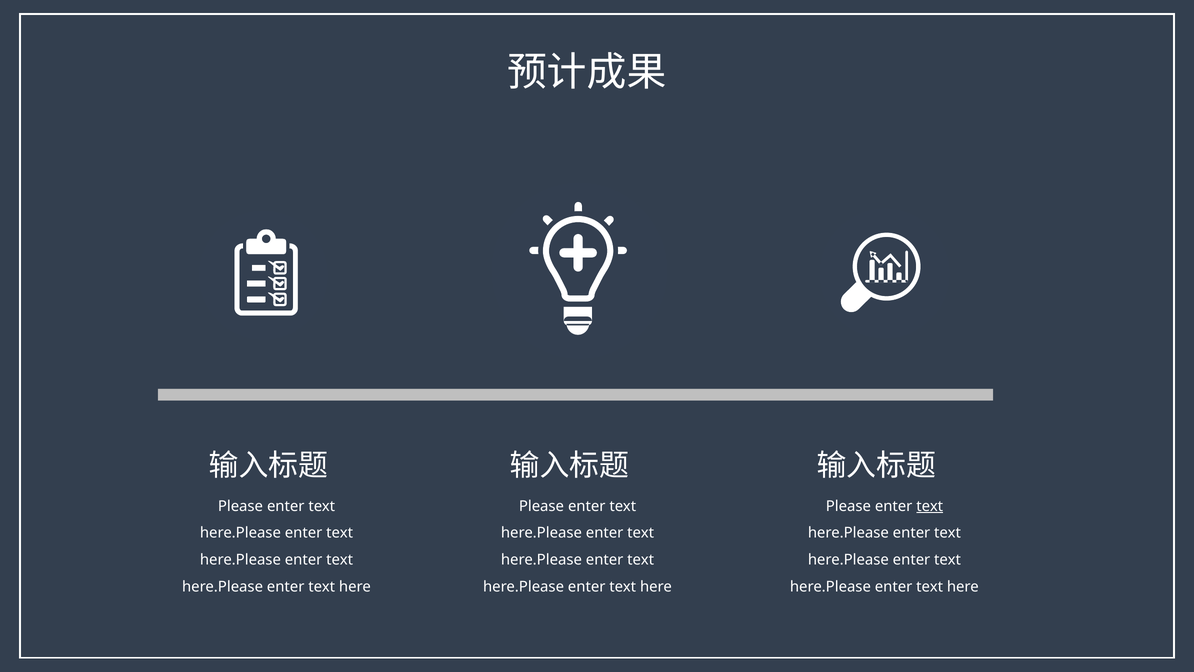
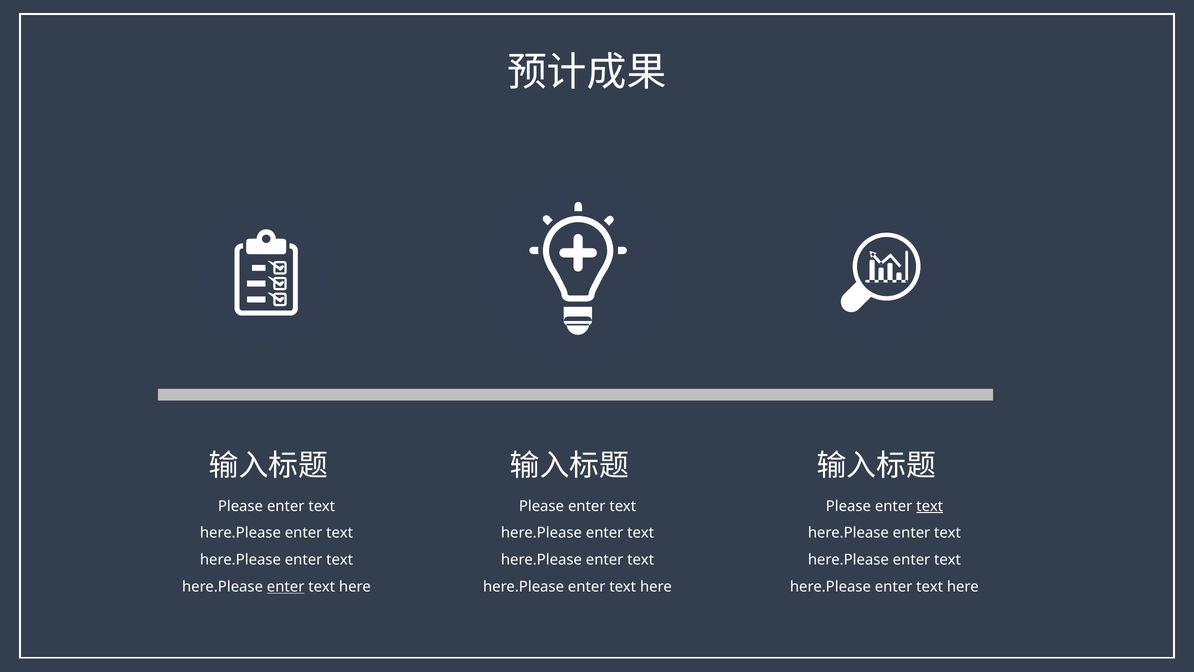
enter at (286, 586) underline: none -> present
